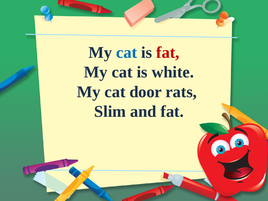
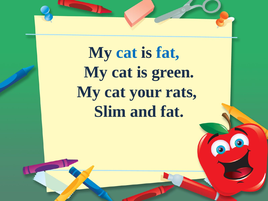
fat at (168, 53) colour: red -> blue
white: white -> green
door: door -> your
